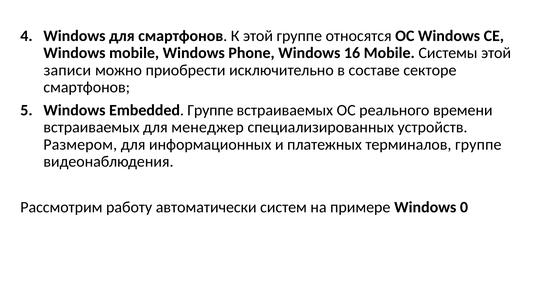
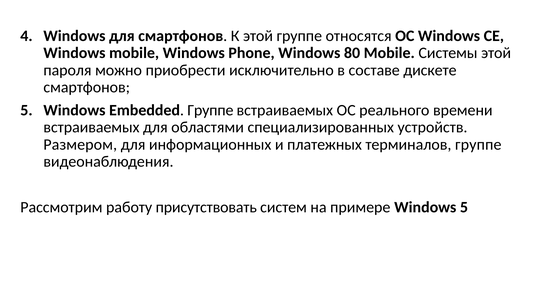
16: 16 -> 80
записи: записи -> пароля
секторе: секторе -> дискете
менеджер: менеджер -> областями
автоматически: автоматически -> присутствовать
Windows 0: 0 -> 5
